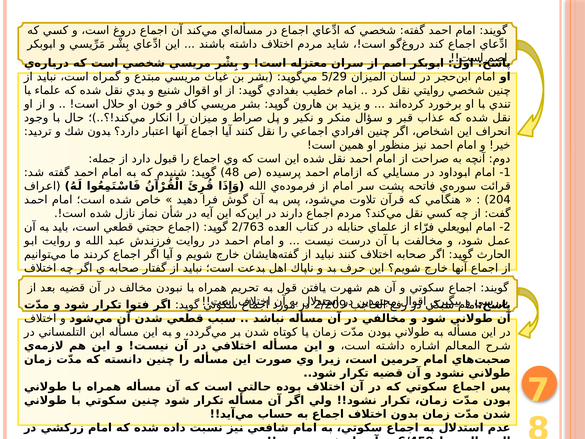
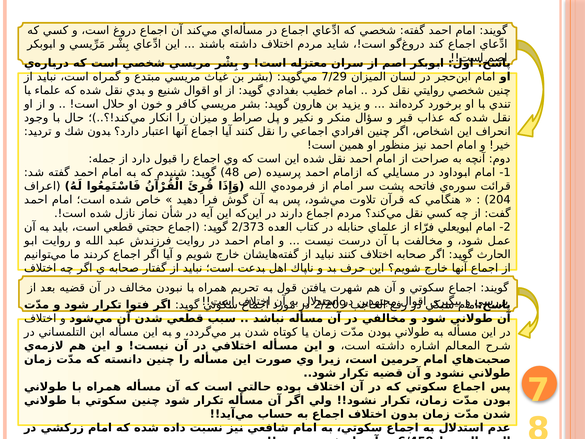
5/29: 5/29 -> 7/29
2/763: 2/763 -> 2/373
